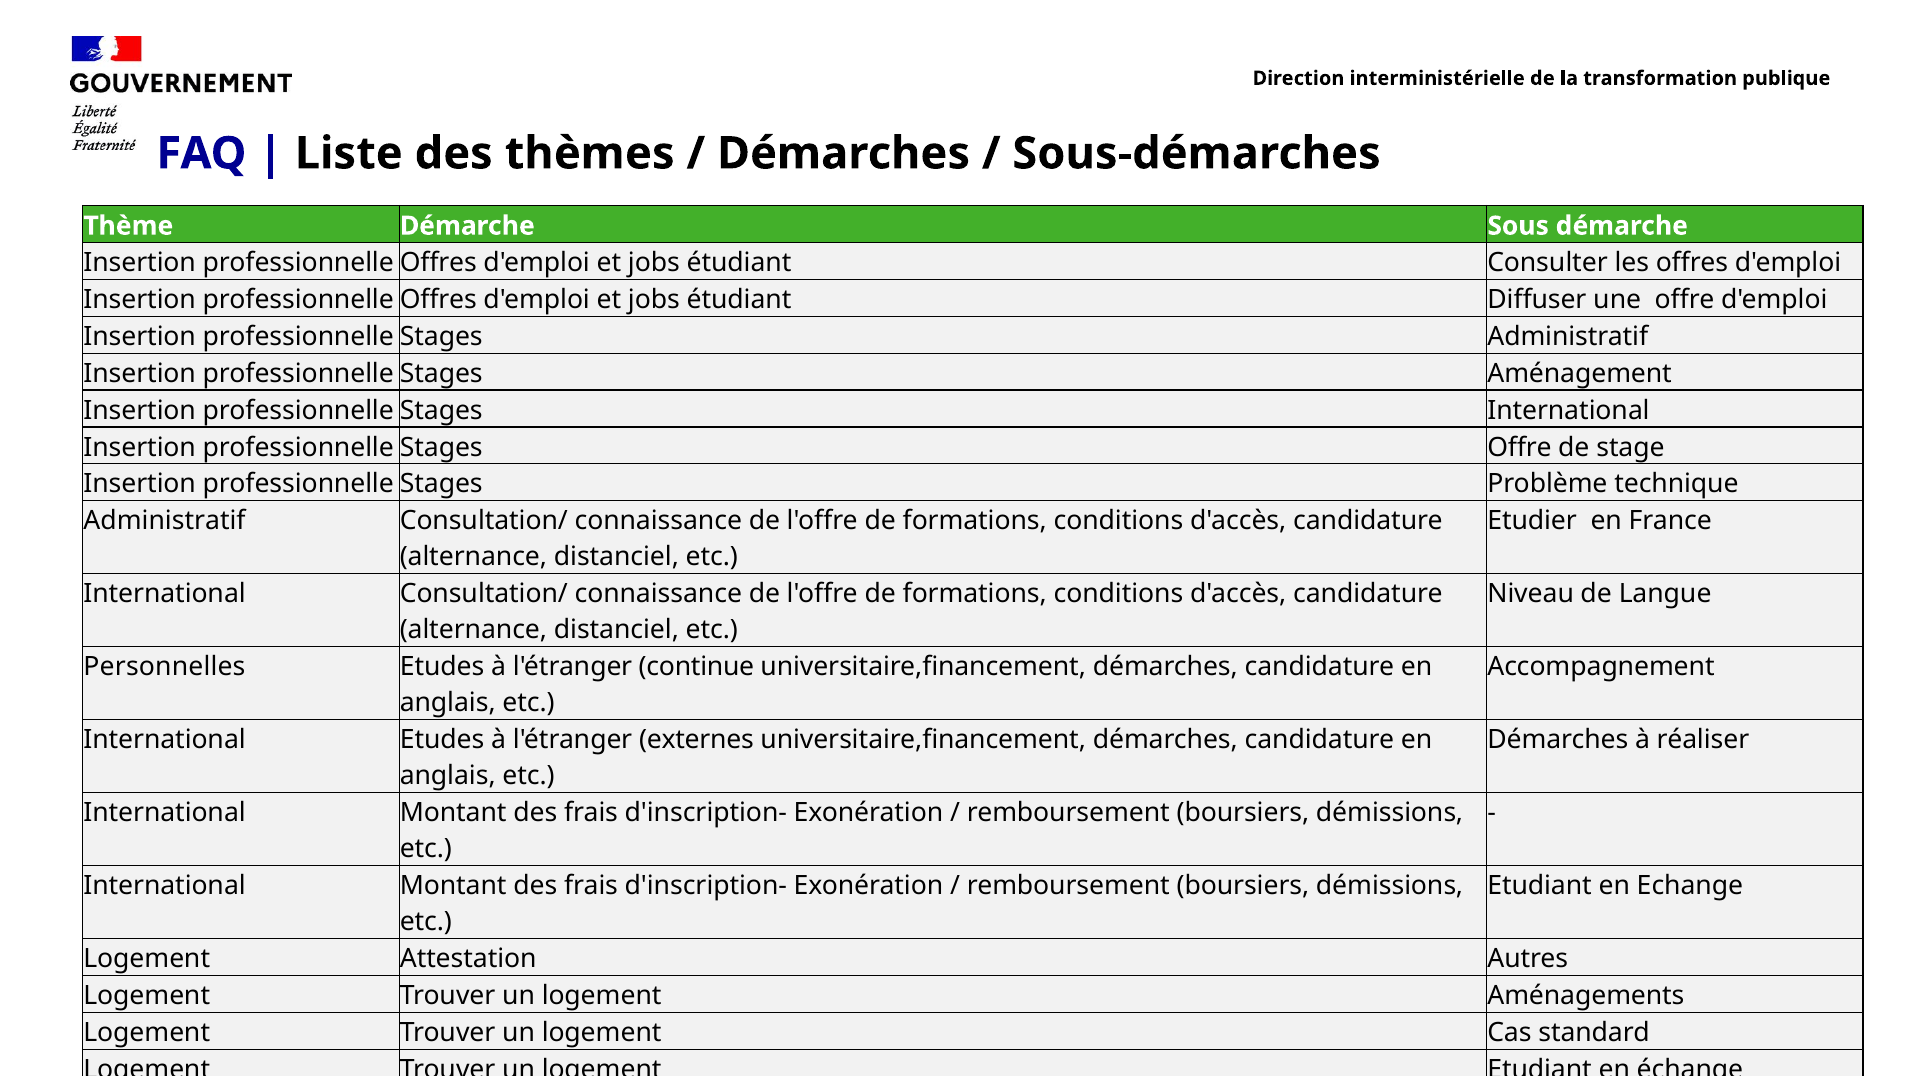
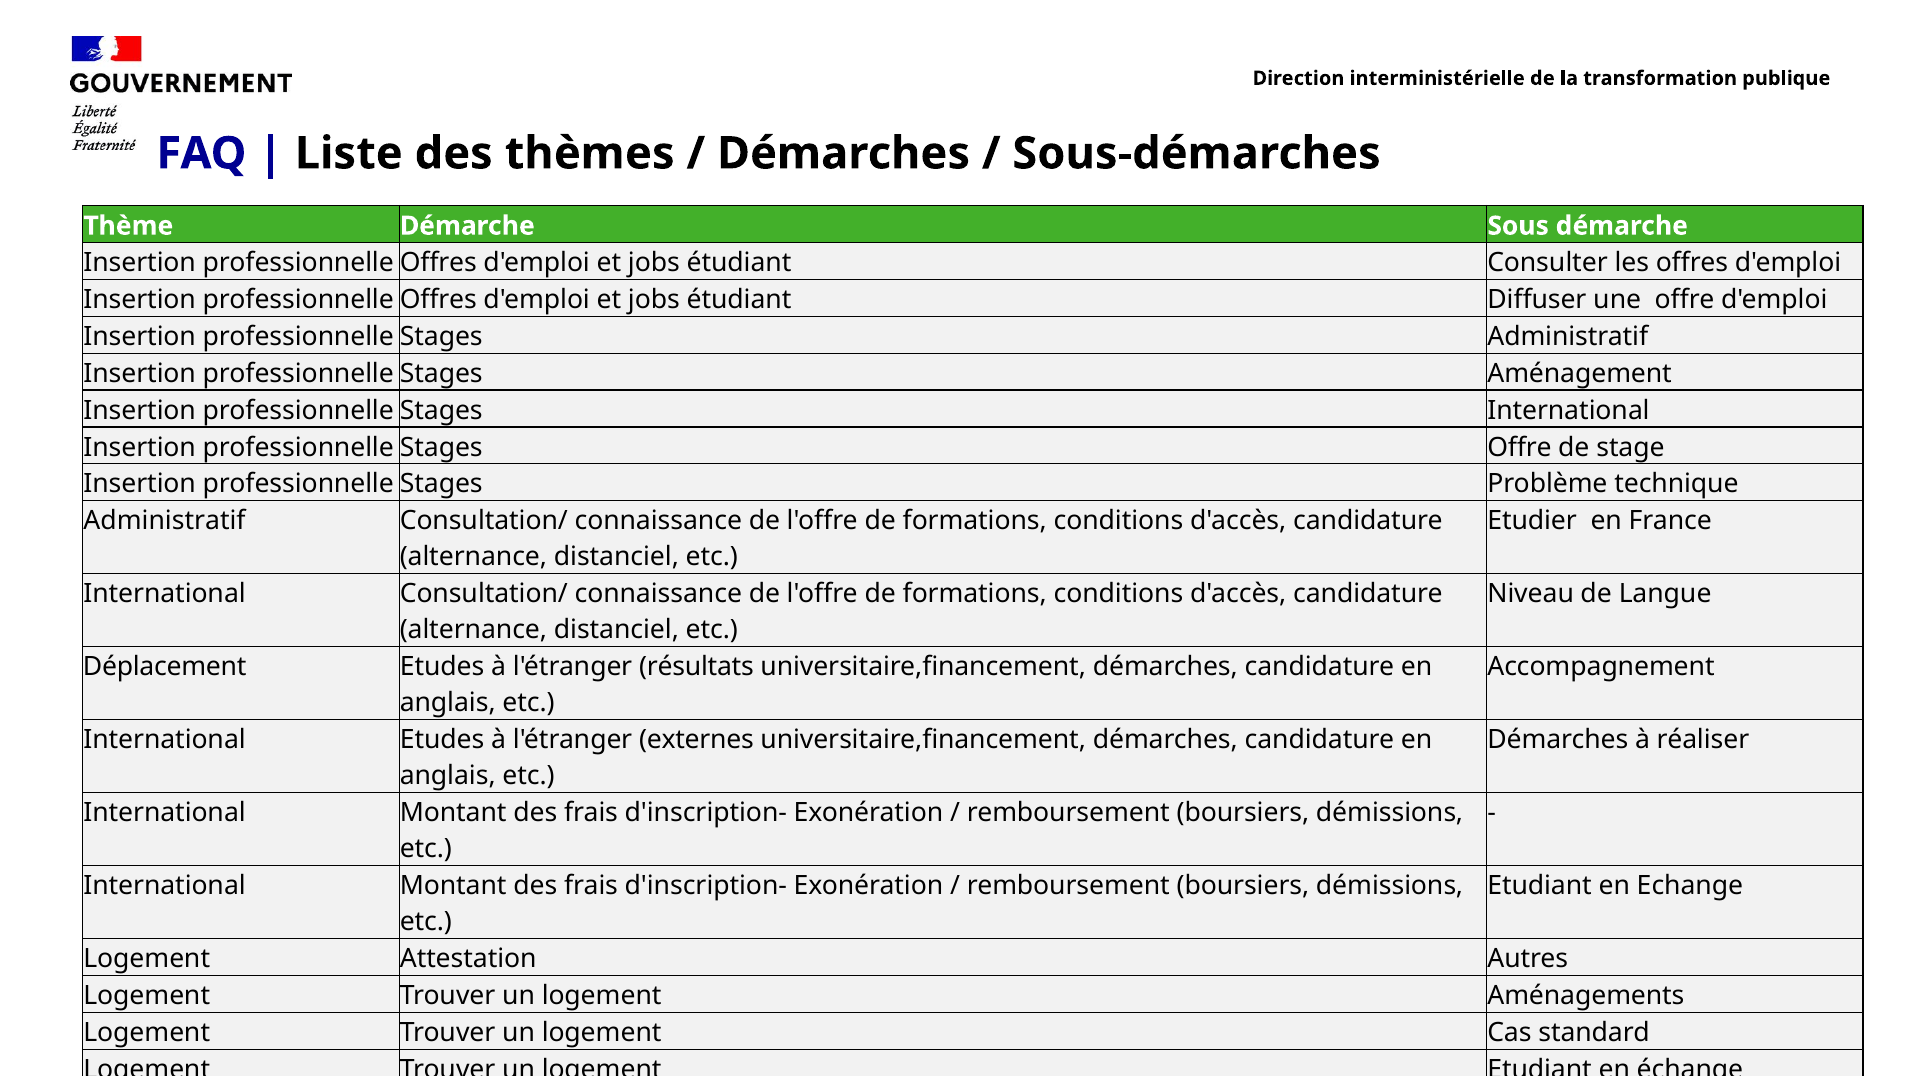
Personnelles: Personnelles -> Déplacement
continue: continue -> résultats
